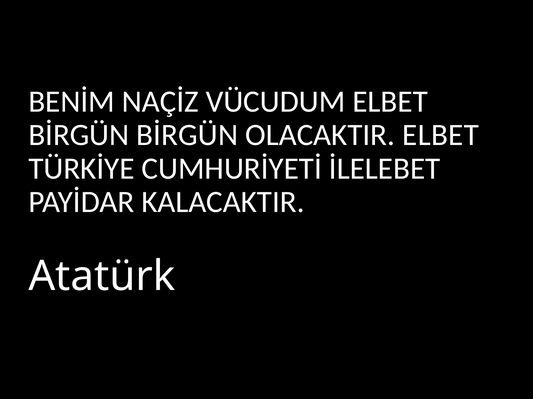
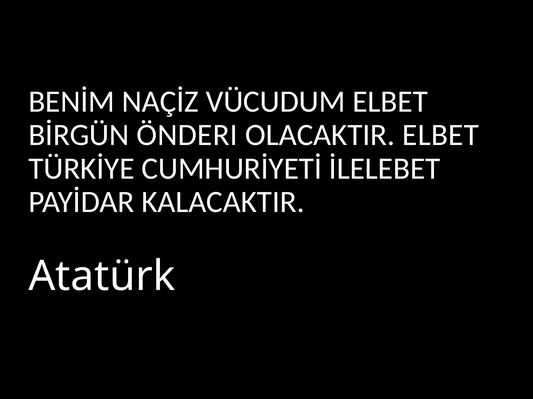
BİRGÜN BİRGÜN: BİRGÜN -> ÖNDERI
